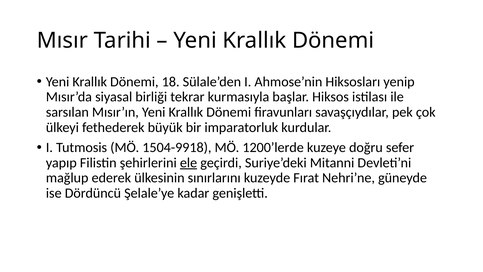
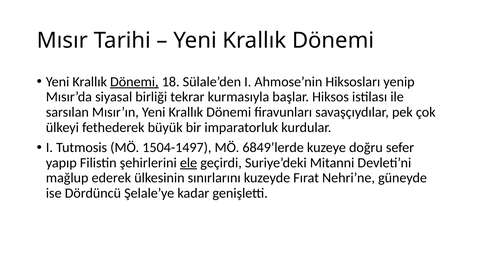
Dönemi at (134, 82) underline: none -> present
1504-9918: 1504-9918 -> 1504-1497
1200’lerde: 1200’lerde -> 6849’lerde
